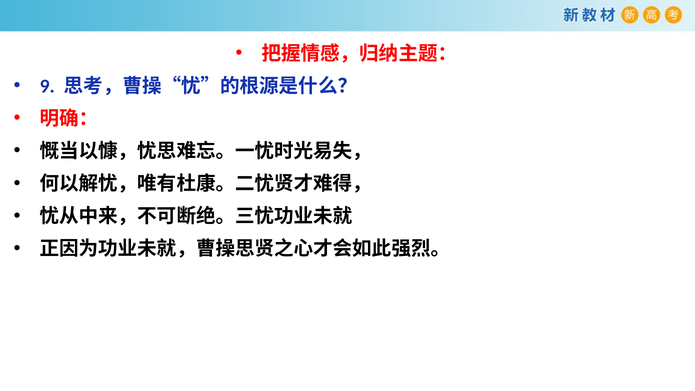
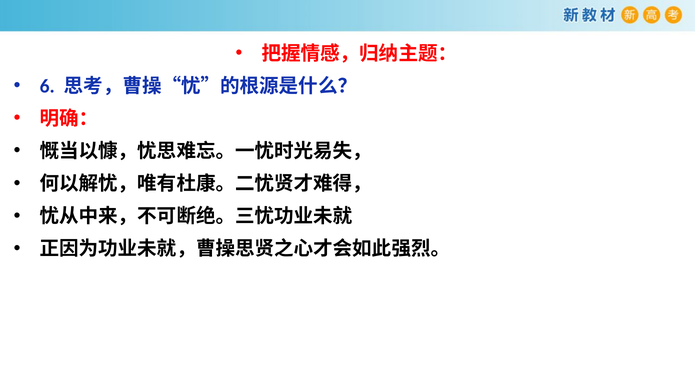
9: 9 -> 6
